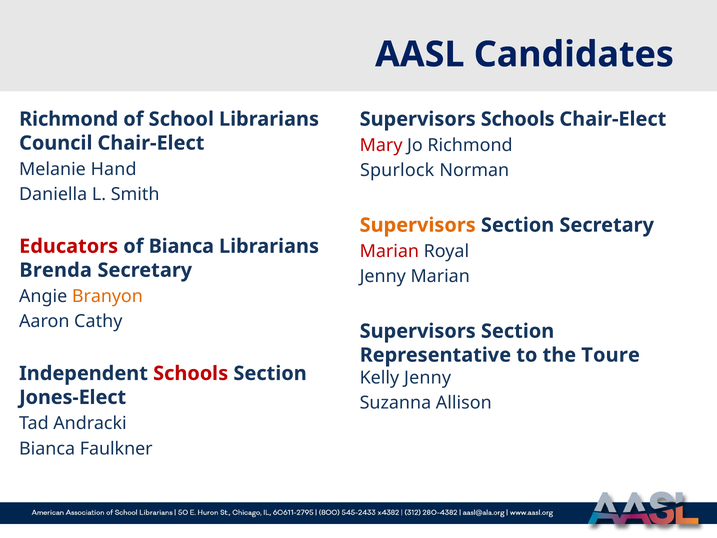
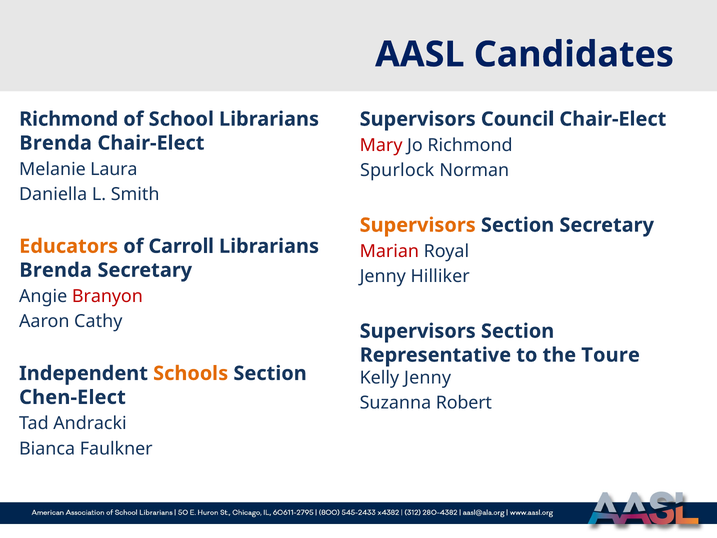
Supervisors Schools: Schools -> Council
Council at (56, 143): Council -> Brenda
Hand: Hand -> Laura
Educators colour: red -> orange
of Bianca: Bianca -> Carroll
Jenny Marian: Marian -> Hilliker
Branyon colour: orange -> red
Schools at (191, 373) colour: red -> orange
Jones-Elect: Jones-Elect -> Chen-Elect
Allison: Allison -> Robert
